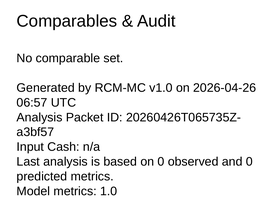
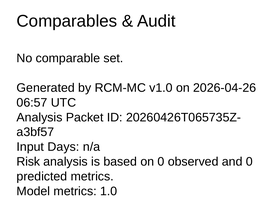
Cash: Cash -> Days
Last: Last -> Risk
